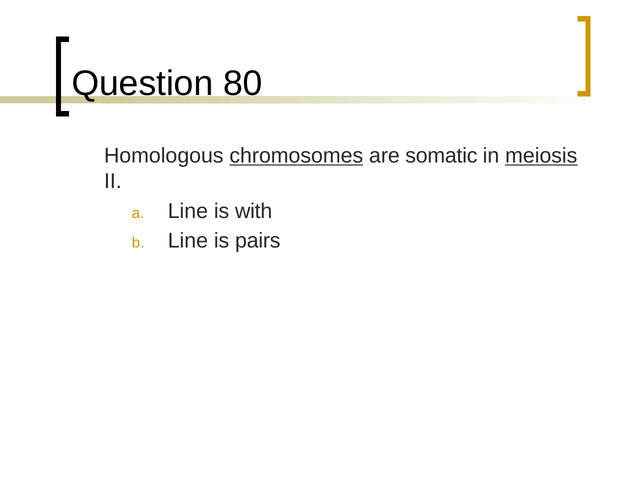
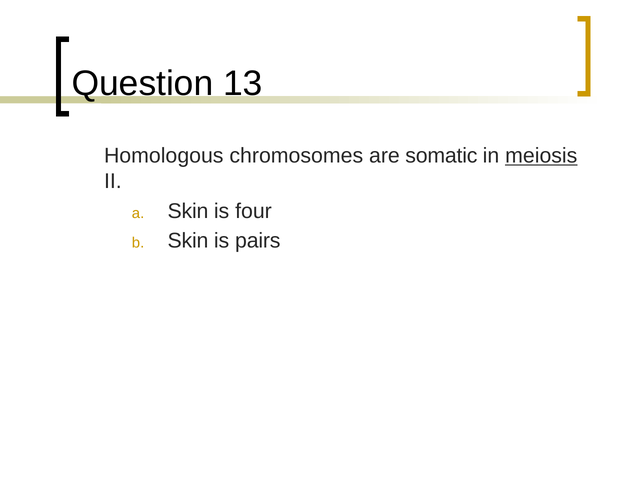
80: 80 -> 13
chromosomes underline: present -> none
Line at (188, 211): Line -> Skin
with: with -> four
Line at (188, 241): Line -> Skin
